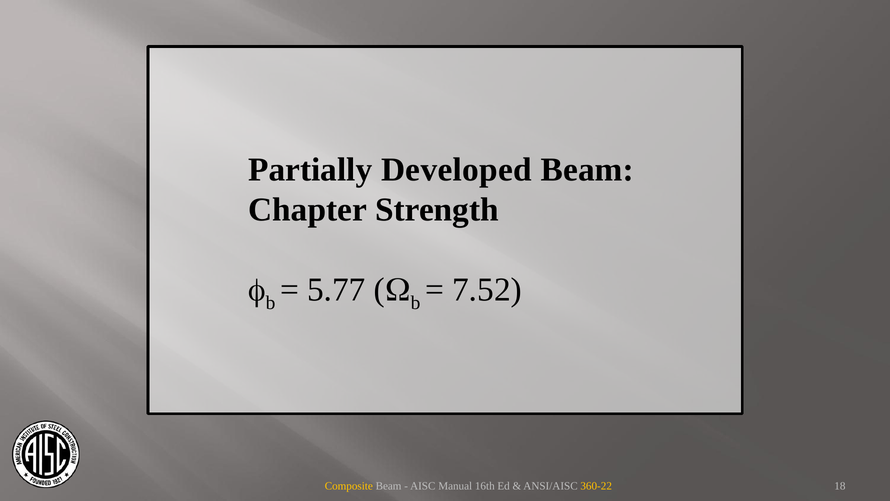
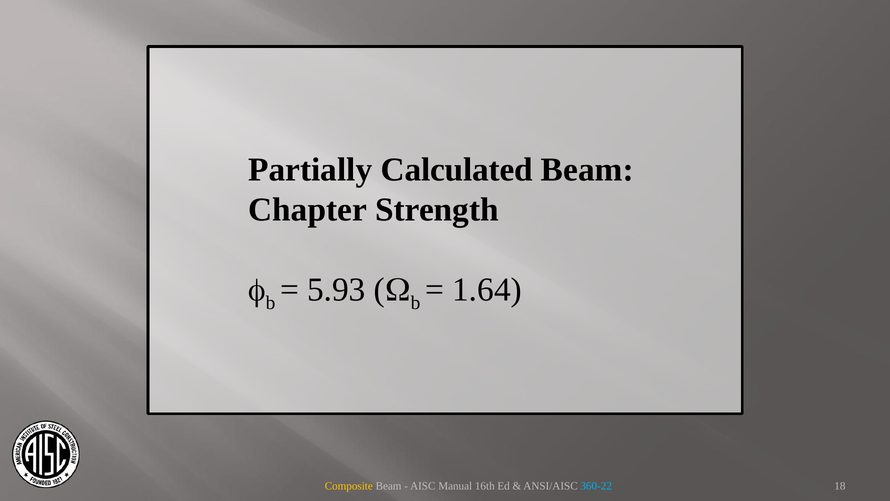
Developed: Developed -> Calculated
5.77: 5.77 -> 5.93
7.52: 7.52 -> 1.64
360-22 colour: yellow -> light blue
